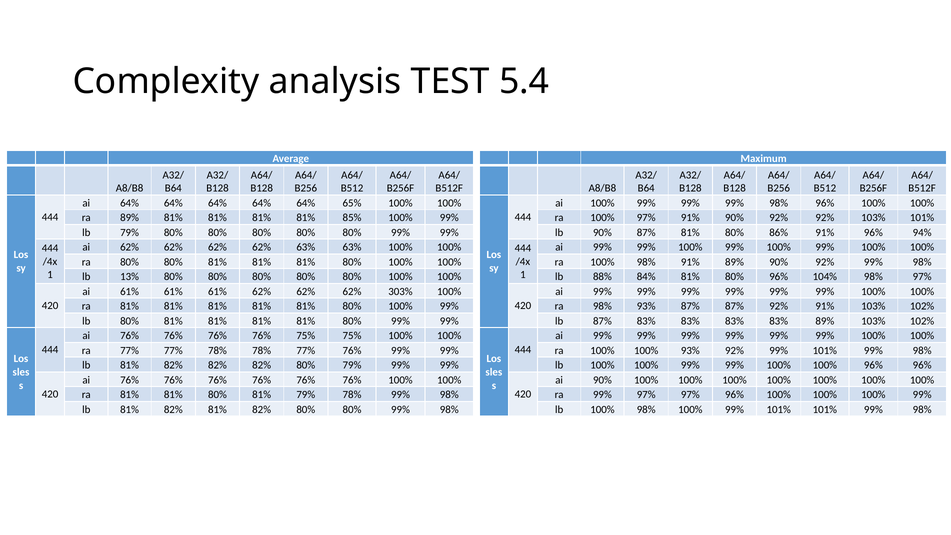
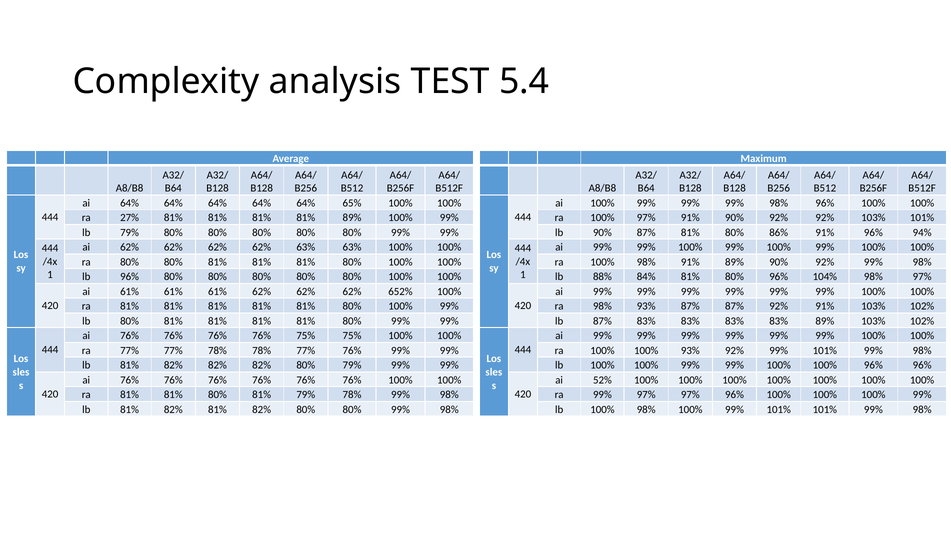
ra 89%: 89% -> 27%
81% 85%: 85% -> 89%
lb 13%: 13% -> 96%
303%: 303% -> 652%
ai 90%: 90% -> 52%
